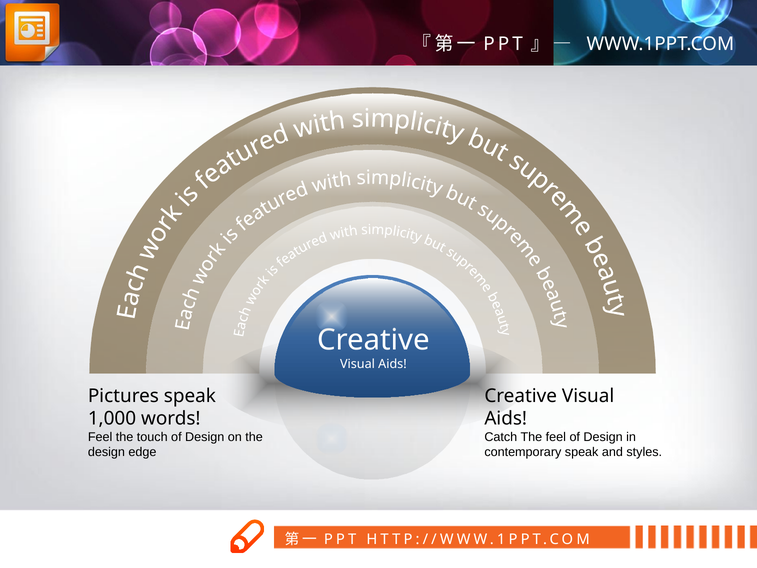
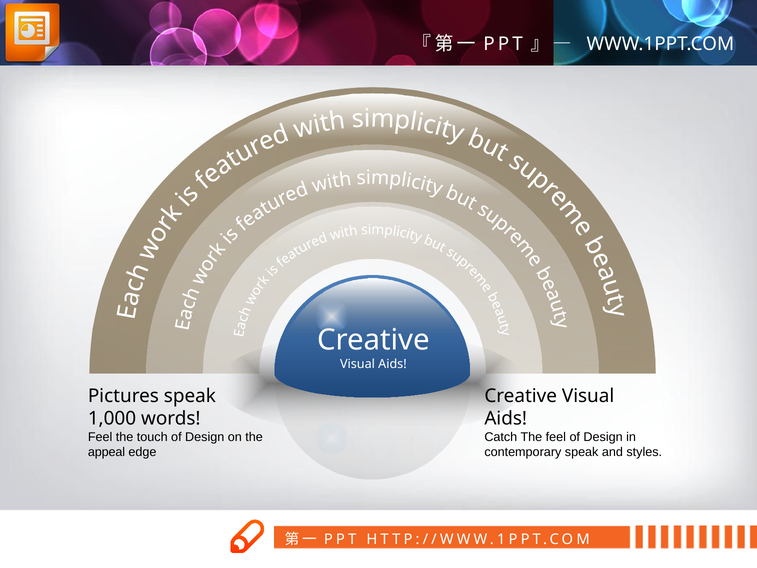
design at (106, 452): design -> appeal
